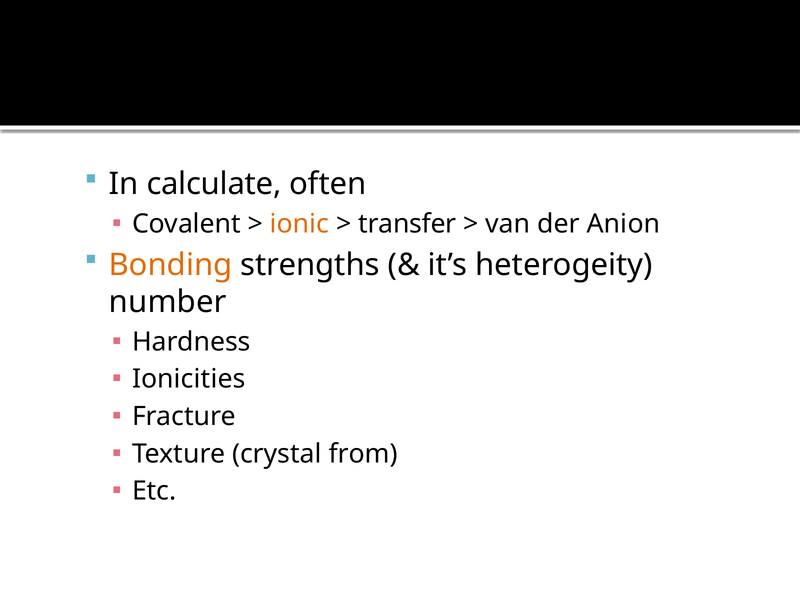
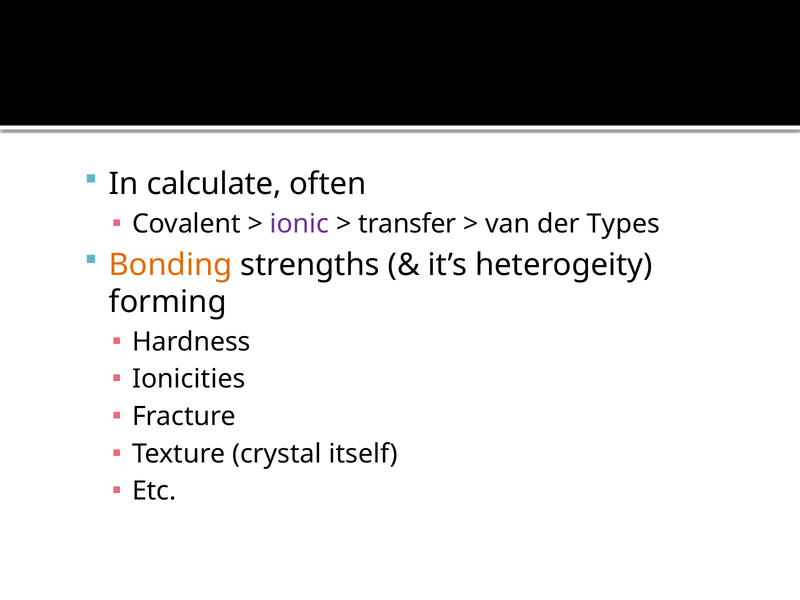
ionic colour: orange -> purple
Anion: Anion -> Types
number: number -> forming
from: from -> itself
